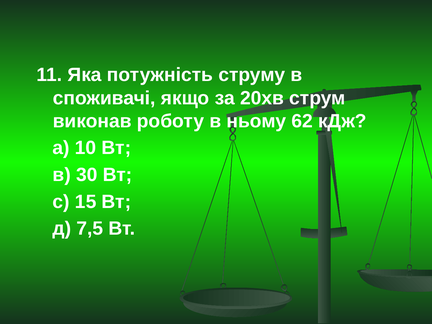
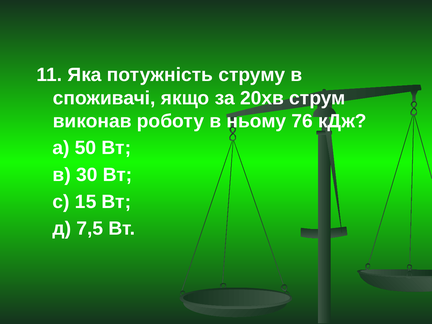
62: 62 -> 76
10: 10 -> 50
